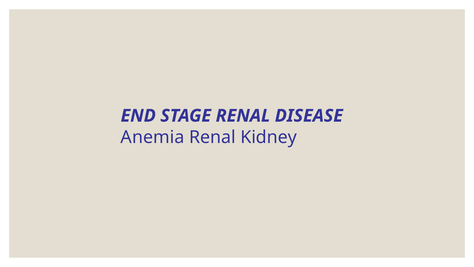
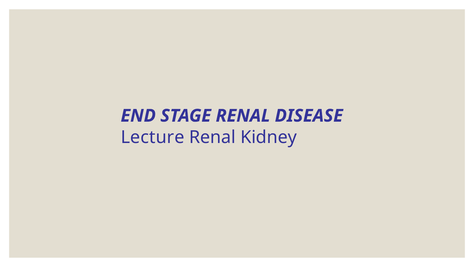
Anemia: Anemia -> Lecture
